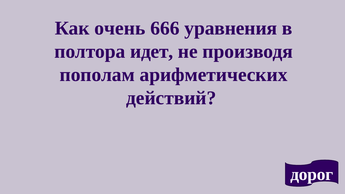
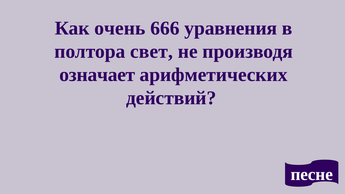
идет: идет -> свет
пополам: пополам -> означает
дорог: дорог -> песне
